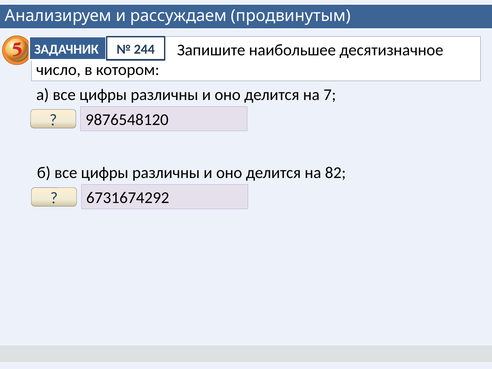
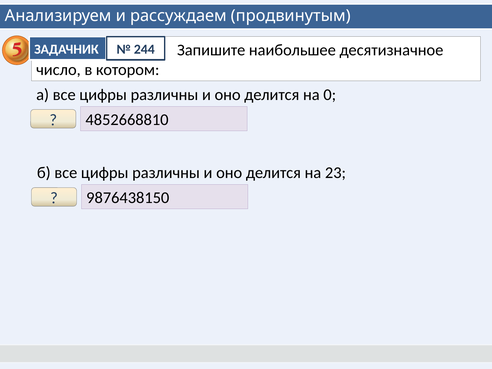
7: 7 -> 0
9876548120: 9876548120 -> 4852668810
82: 82 -> 23
6731674292: 6731674292 -> 9876438150
